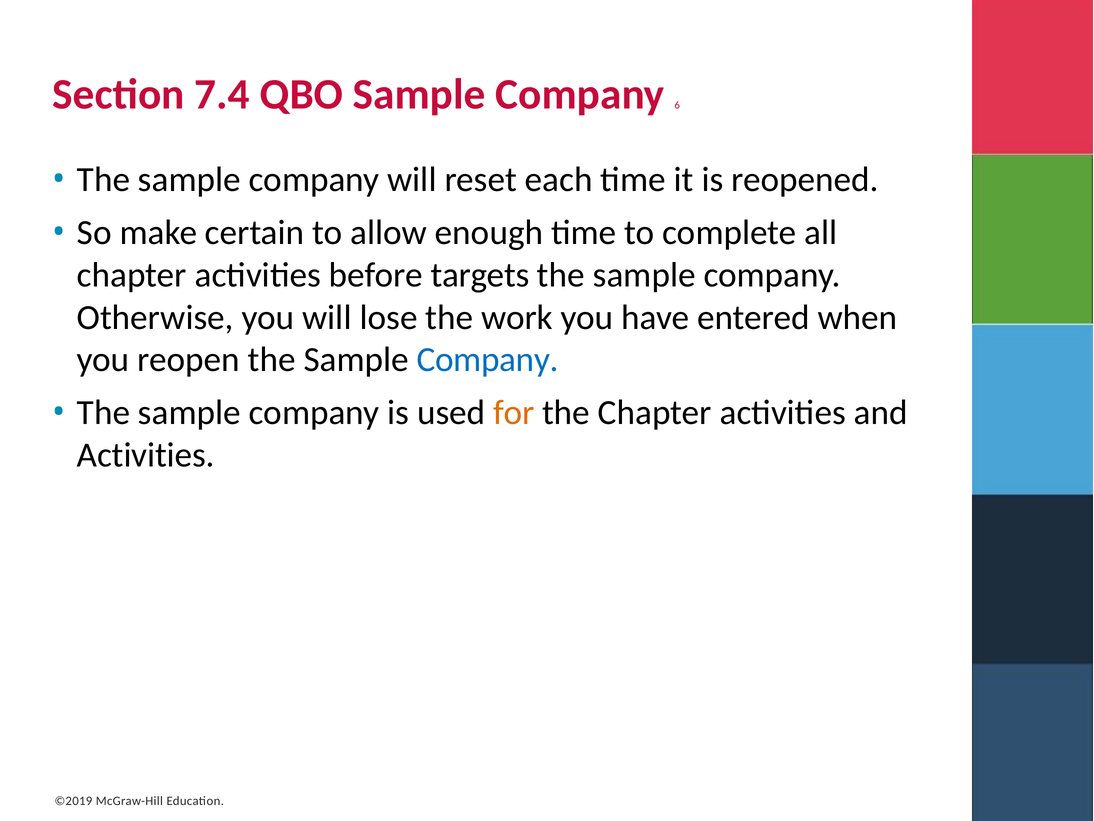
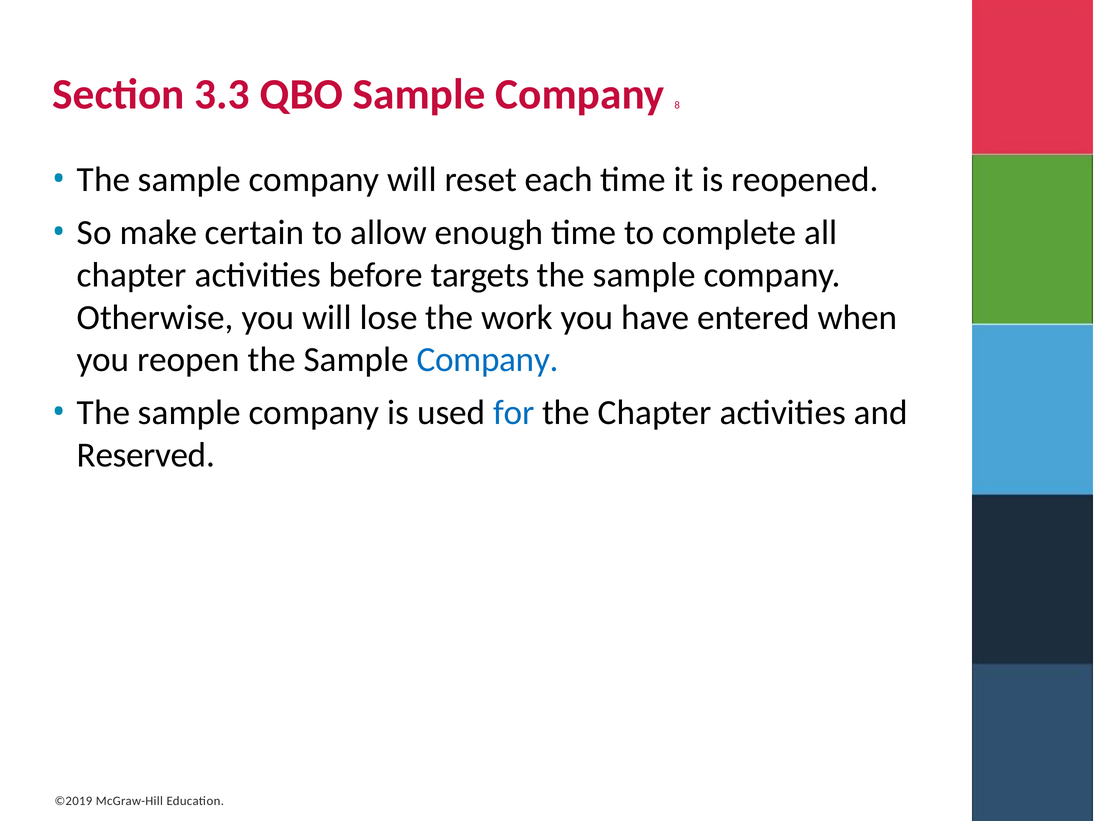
7.4: 7.4 -> 3.3
6: 6 -> 8
for colour: orange -> blue
Activities at (146, 455): Activities -> Reserved
